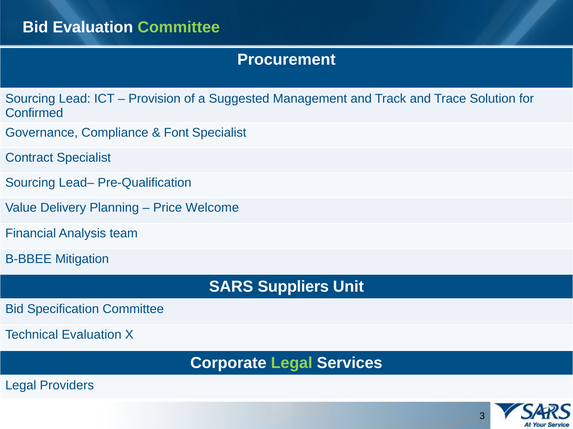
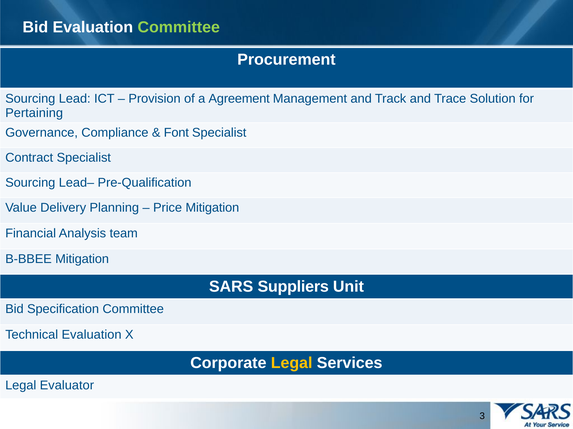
Suggested: Suggested -> Agreement
Confirmed: Confirmed -> Pertaining
Price Welcome: Welcome -> Mitigation
Legal at (292, 363) colour: light green -> yellow
Providers: Providers -> Evaluator
